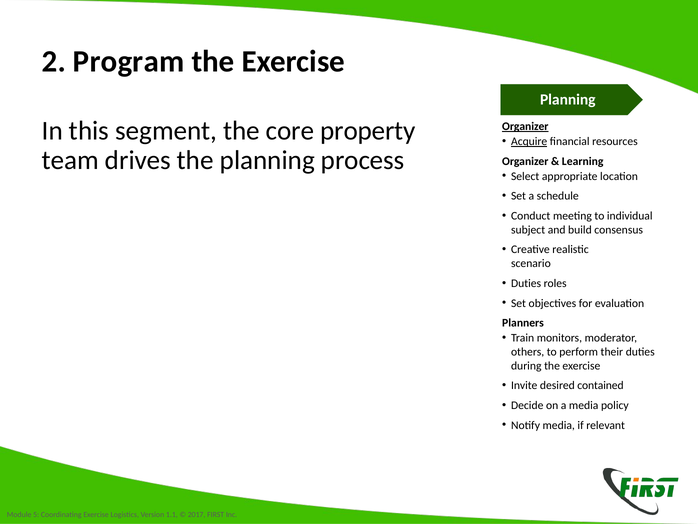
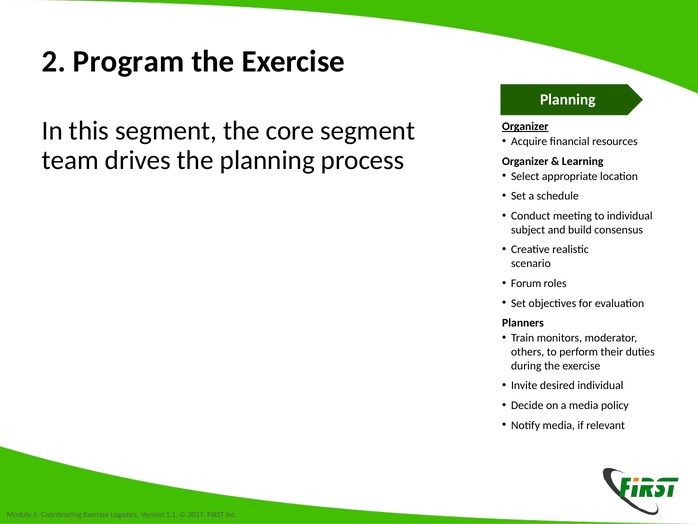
core property: property -> segment
Acquire underline: present -> none
Duties at (526, 283): Duties -> Forum
desired contained: contained -> individual
